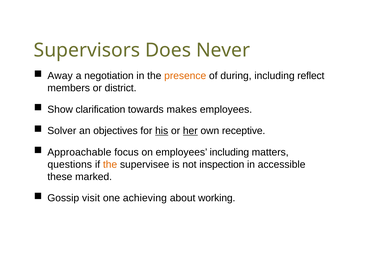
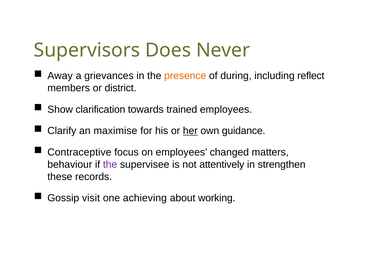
negotiation: negotiation -> grievances
makes: makes -> trained
Solver: Solver -> Clarify
objectives: objectives -> maximise
his underline: present -> none
receptive: receptive -> guidance
Approachable: Approachable -> Contraceptive
employees including: including -> changed
questions: questions -> behaviour
the at (110, 165) colour: orange -> purple
inspection: inspection -> attentively
accessible: accessible -> strengthen
marked: marked -> records
